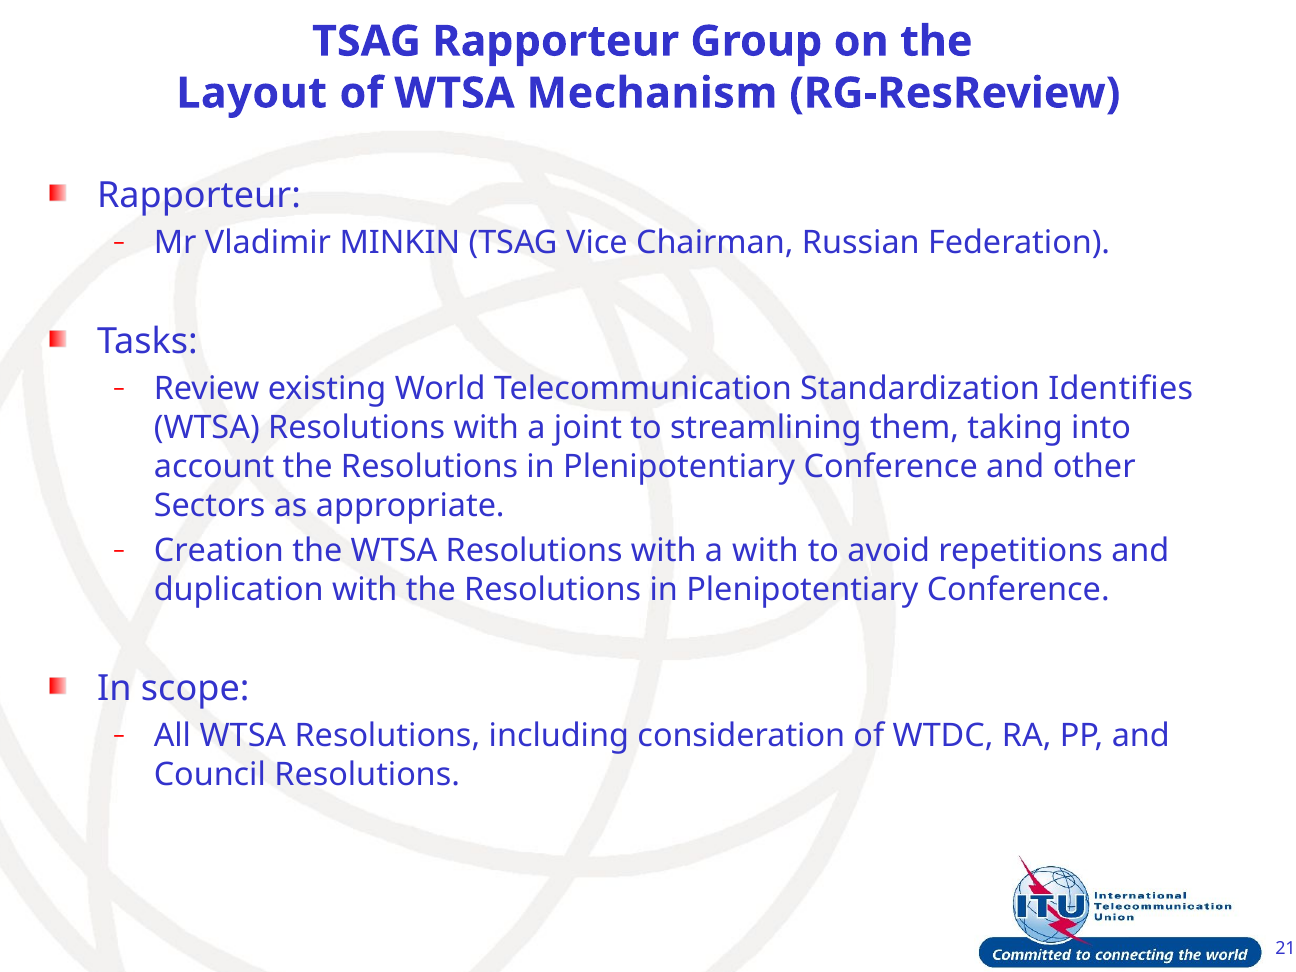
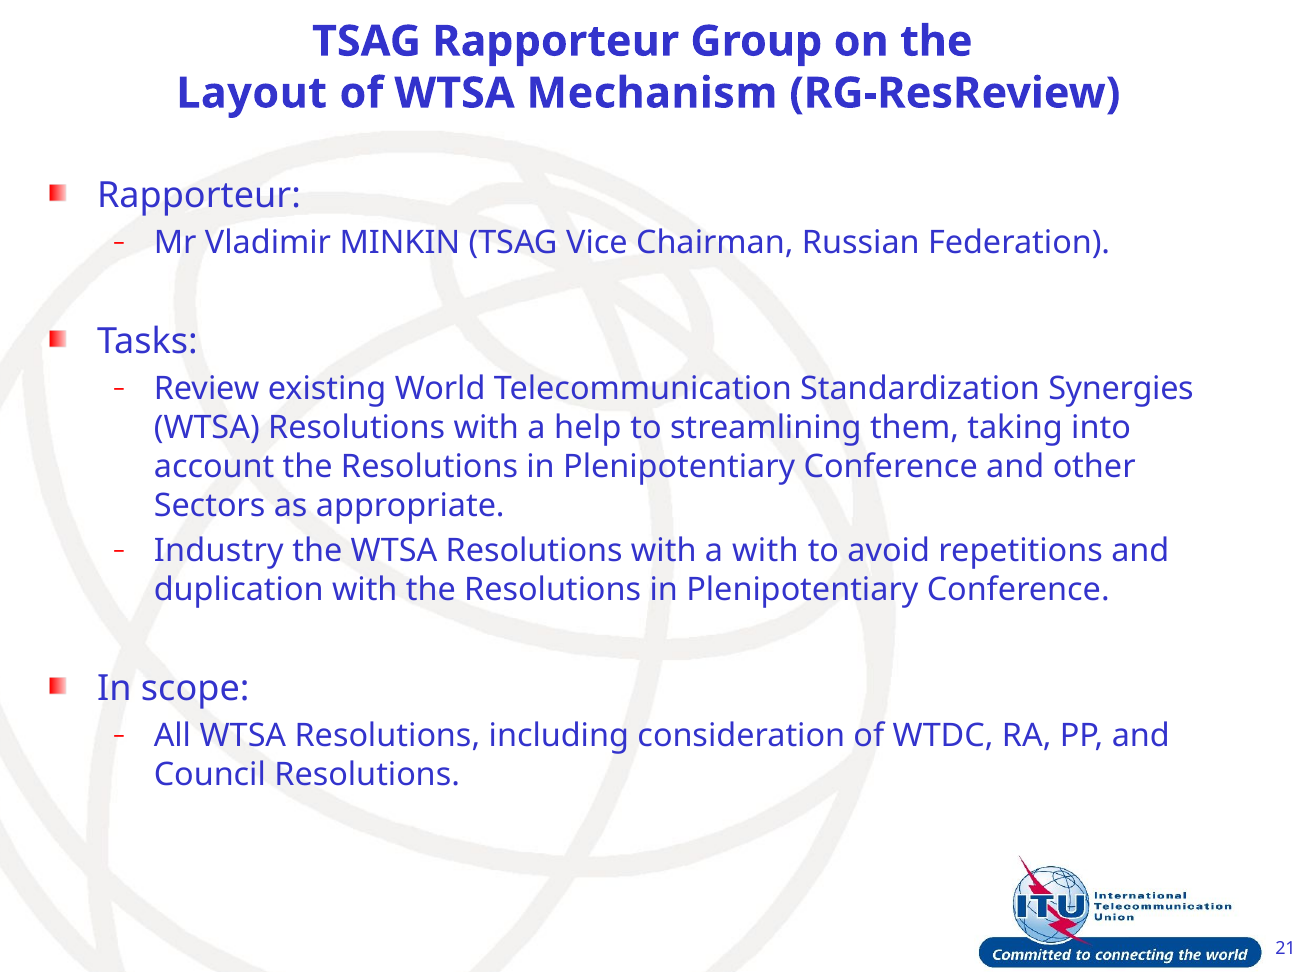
Identifies: Identifies -> Synergies
joint: joint -> help
Creation: Creation -> Industry
